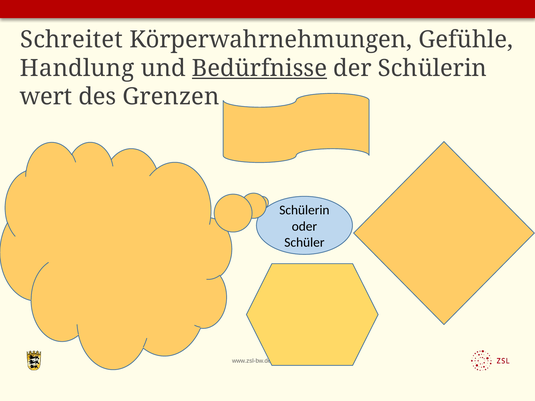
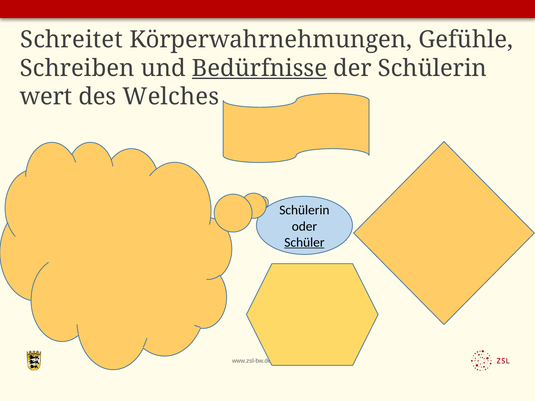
Handlung: Handlung -> Schreiben
Grenzen: Grenzen -> Welches
Schüler underline: none -> present
